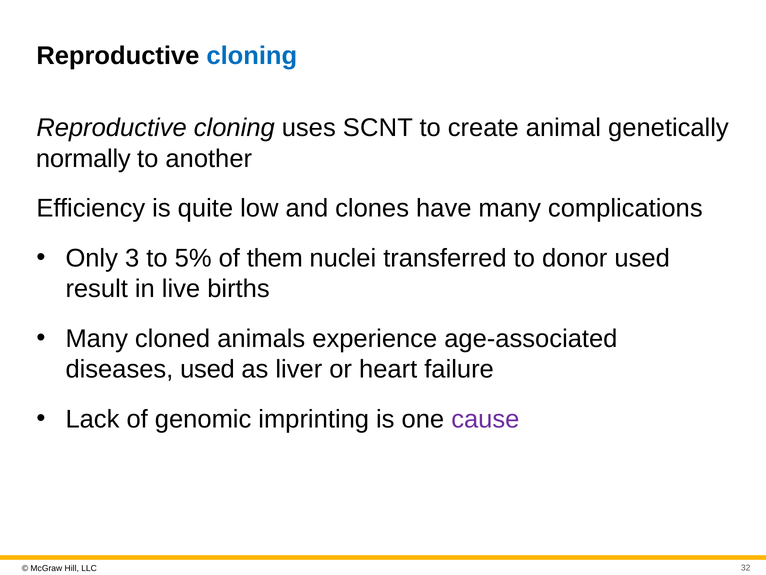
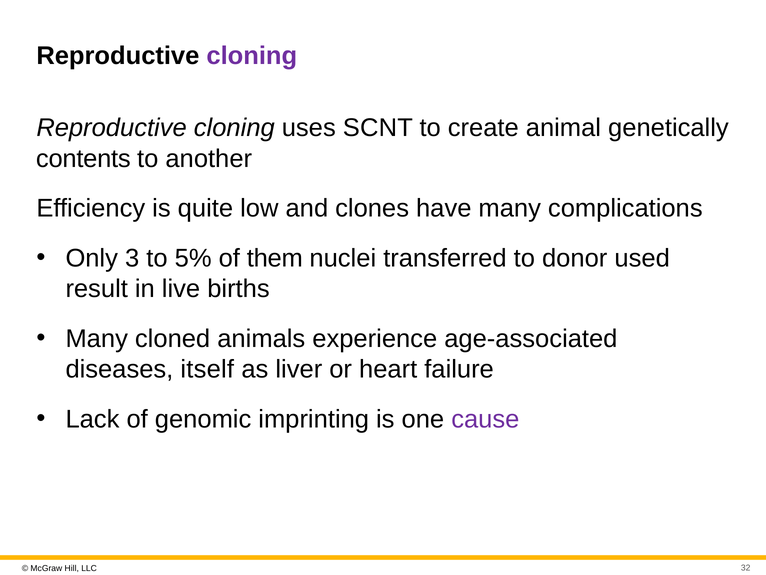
cloning at (252, 56) colour: blue -> purple
normally: normally -> contents
diseases used: used -> itself
